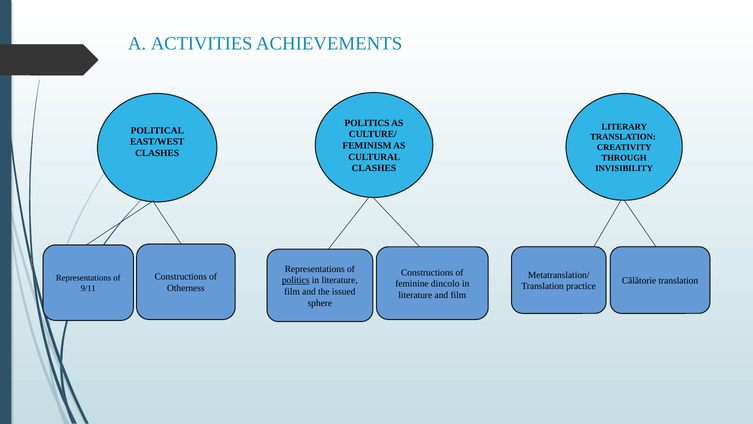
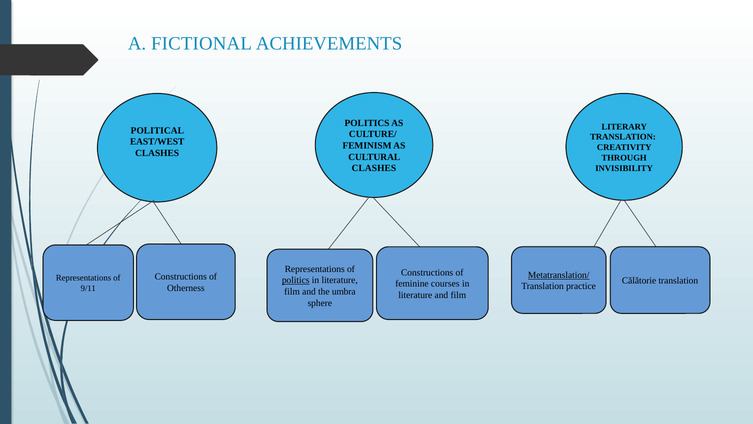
ACTIVITIES: ACTIVITIES -> FICTIONAL
Metatranslation/ underline: none -> present
dincolo: dincolo -> courses
issued: issued -> umbra
